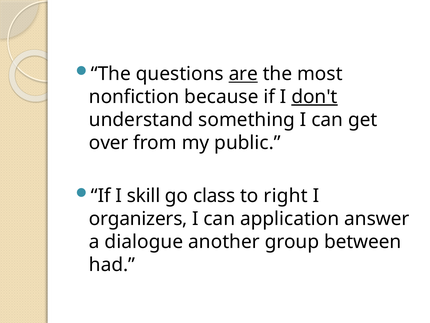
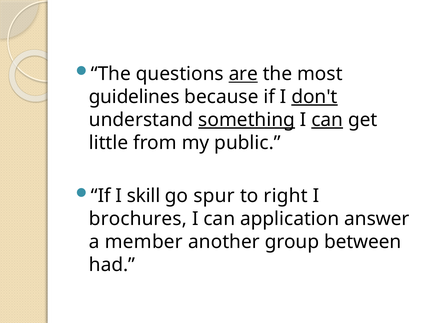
nonfiction: nonfiction -> guidelines
something underline: none -> present
can at (327, 120) underline: none -> present
over: over -> little
class: class -> spur
organizers: organizers -> brochures
dialogue: dialogue -> member
